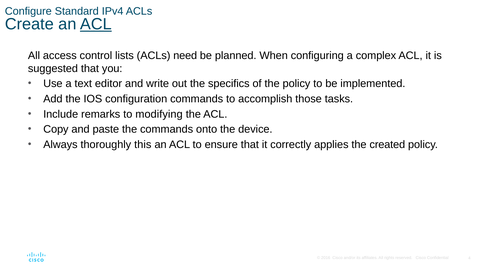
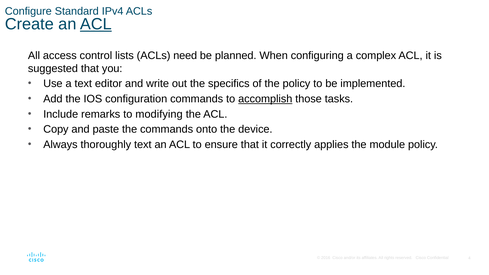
accomplish underline: none -> present
thoroughly this: this -> text
created: created -> module
